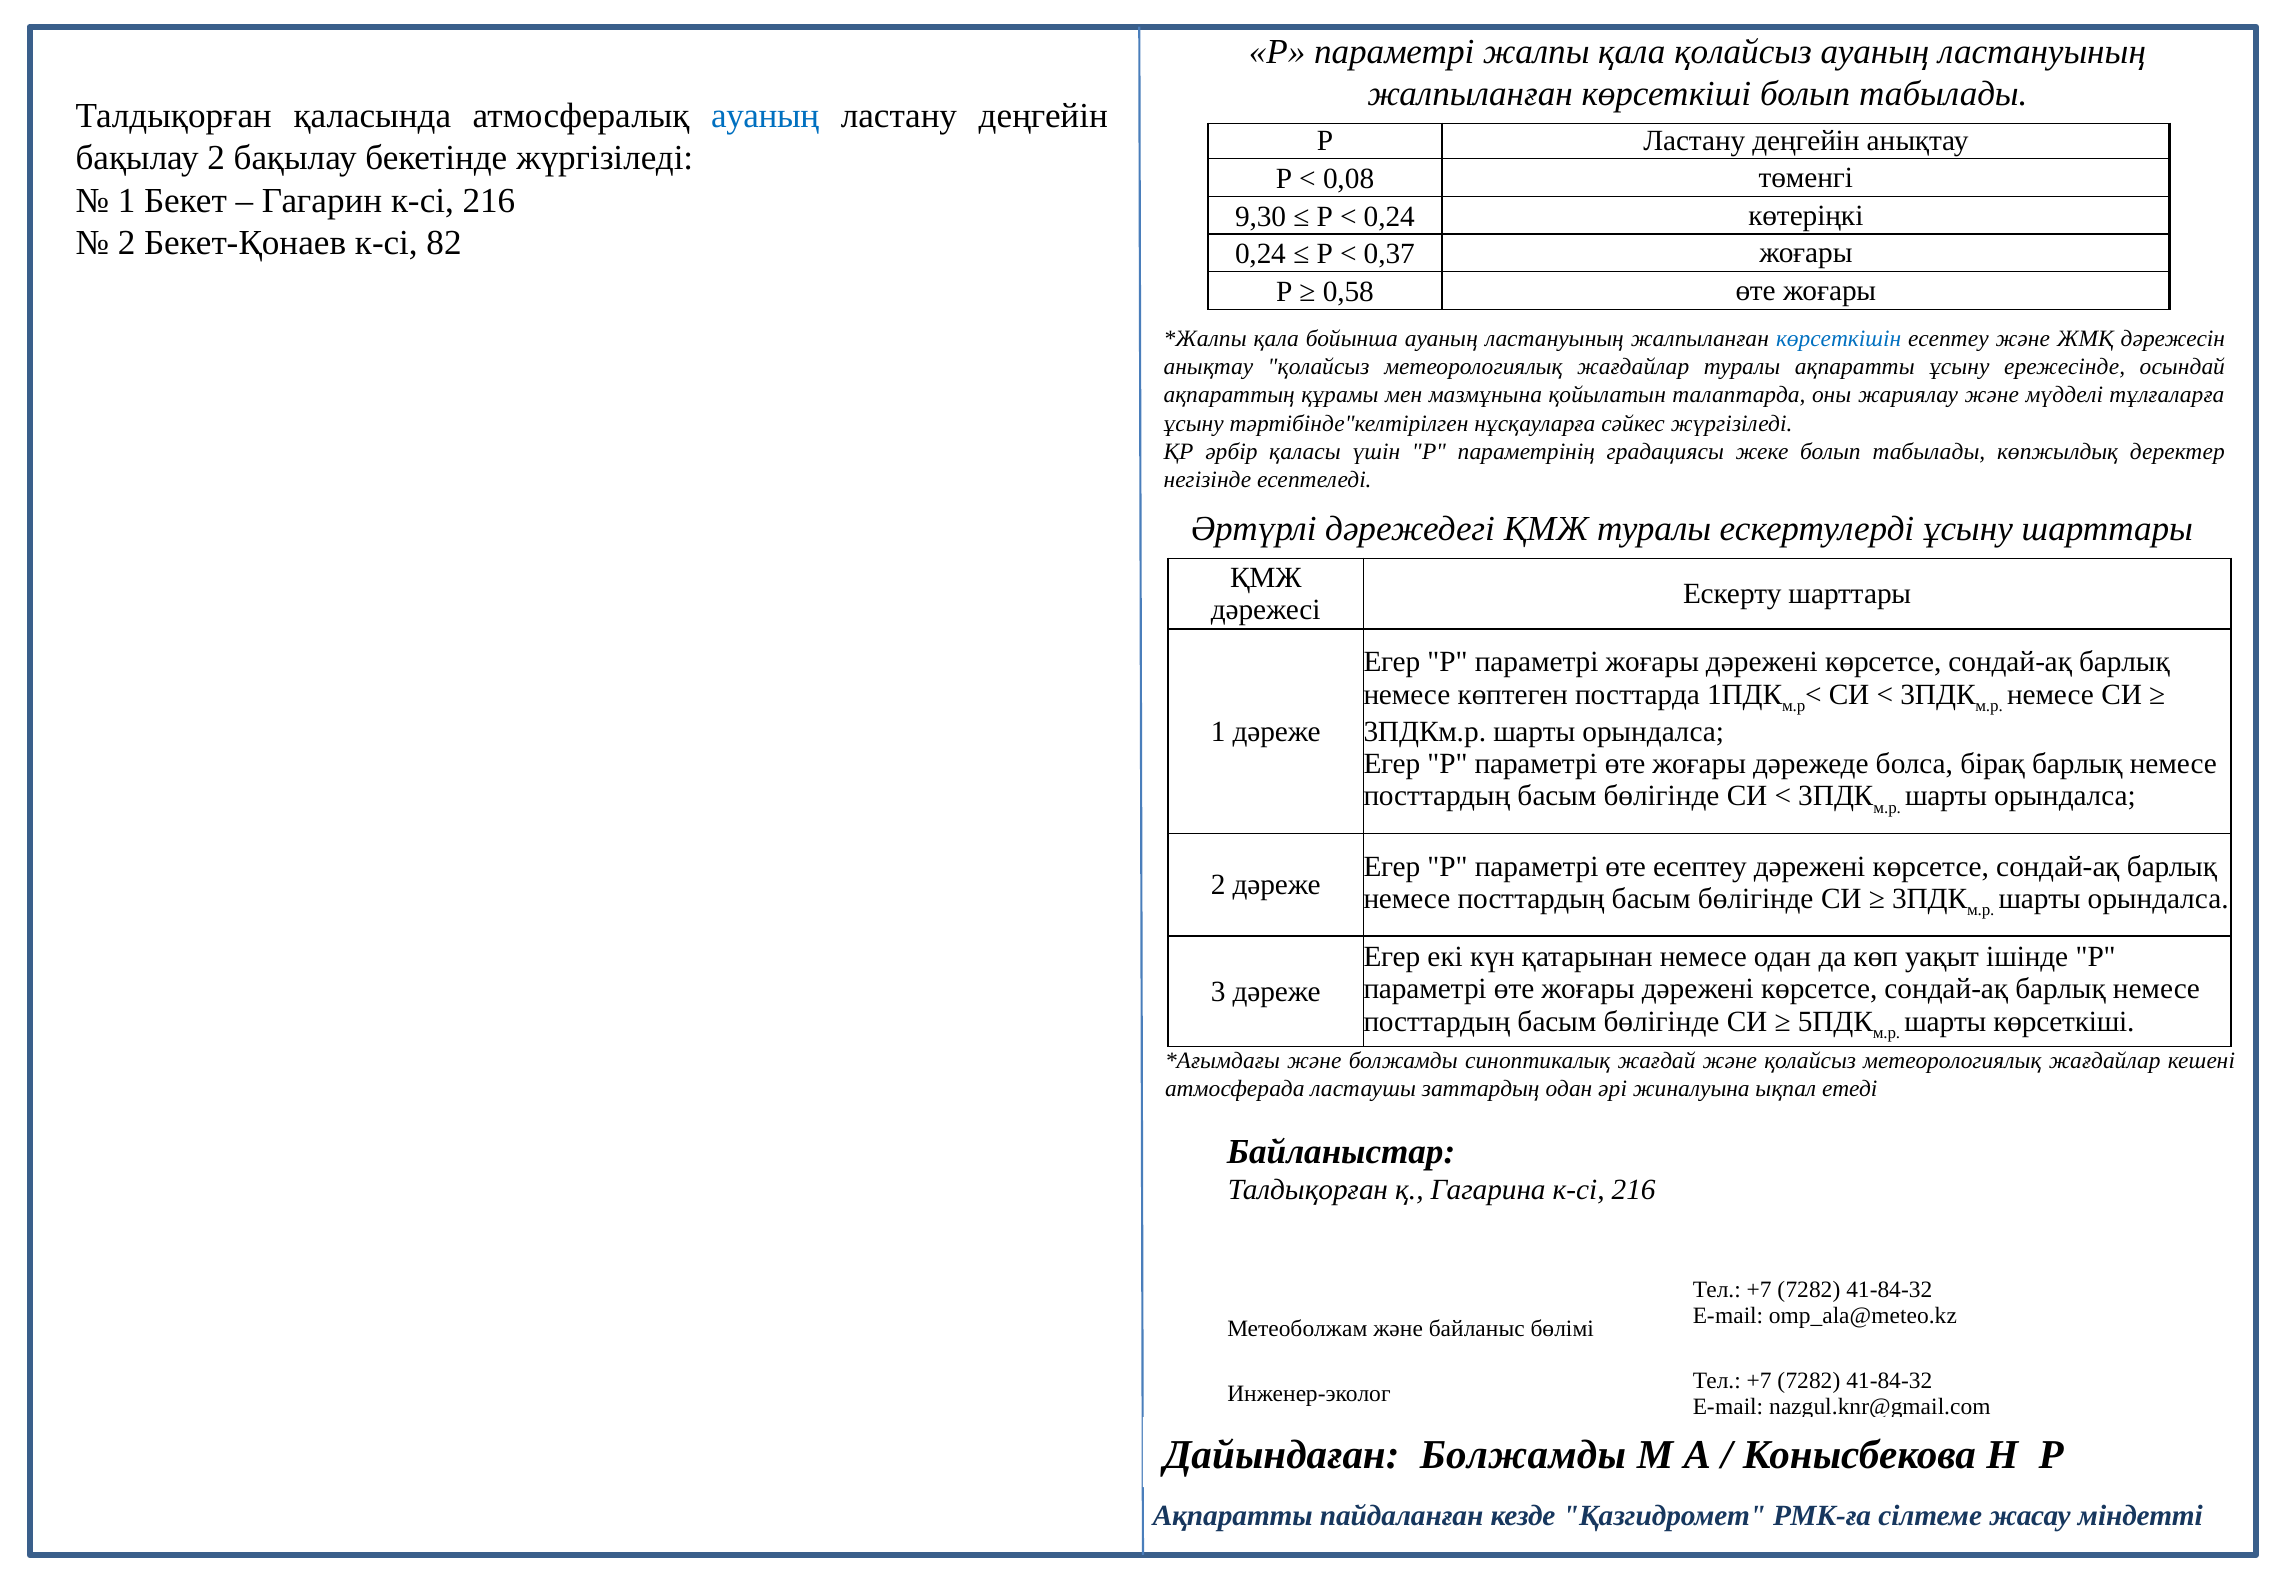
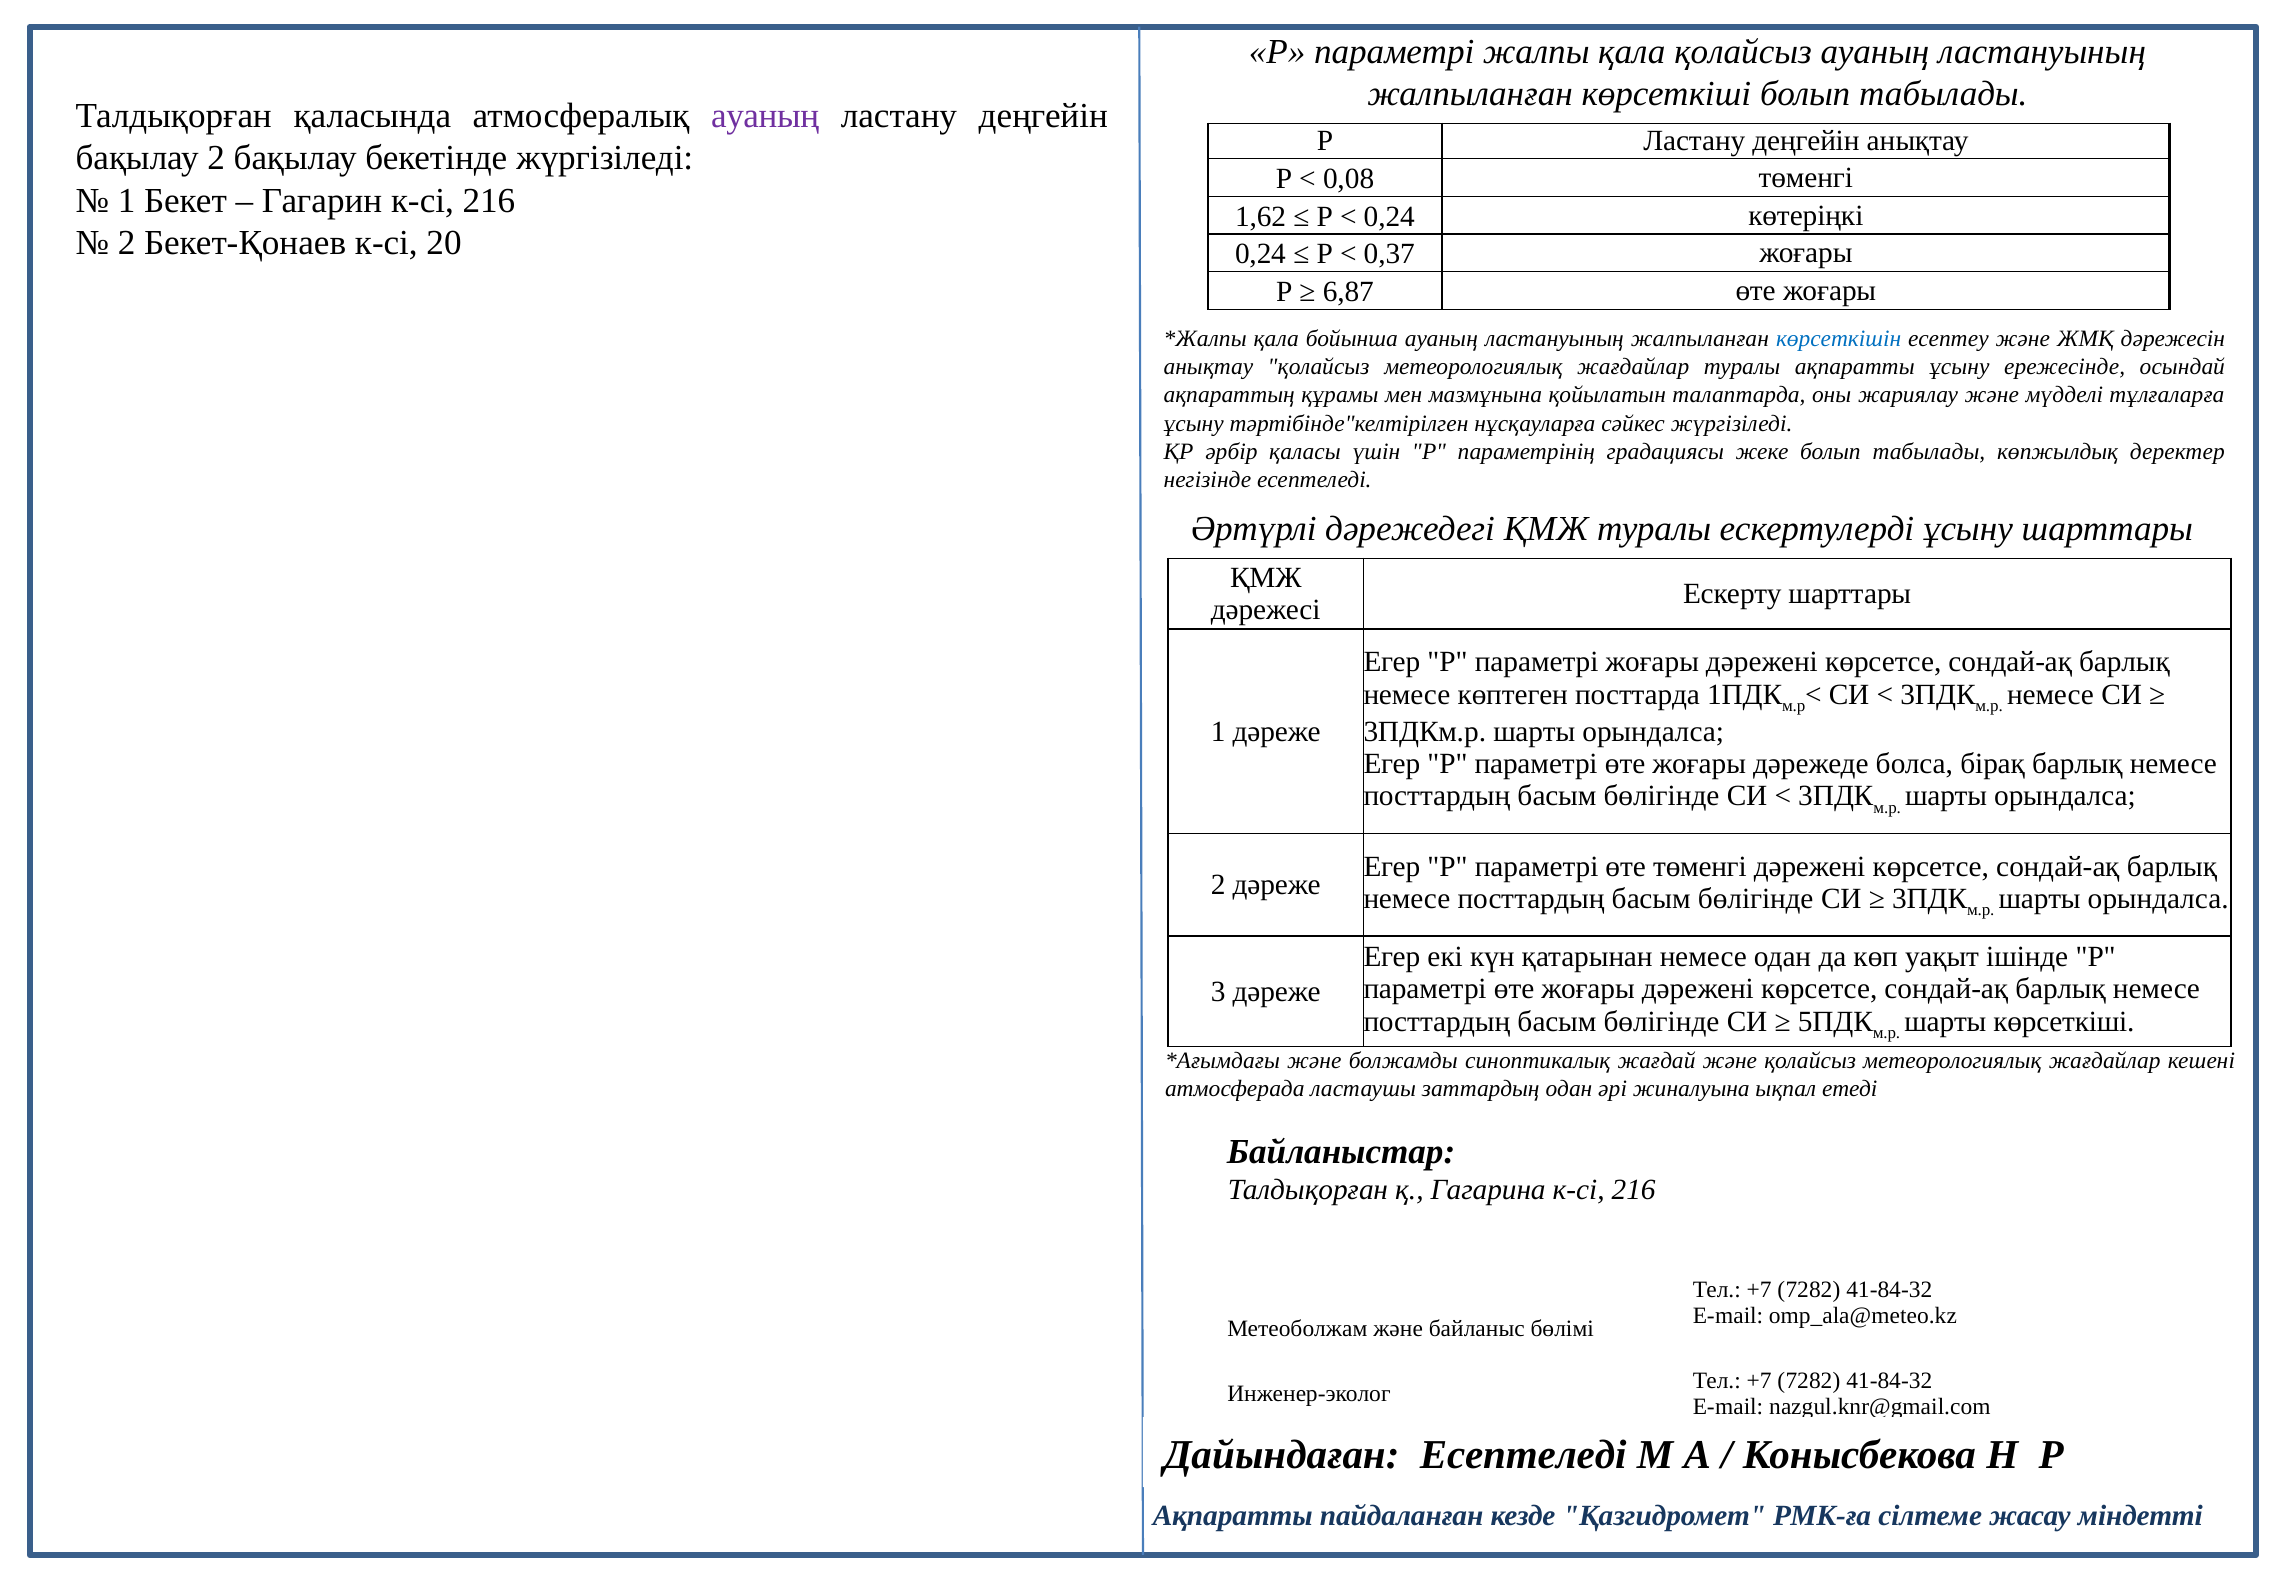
ауаның at (765, 116) colour: blue -> purple
9,30: 9,30 -> 1,62
82: 82 -> 20
0,58: 0,58 -> 6,87
өте есептеу: есептеу -> төменгі
Дайындаған Болжамды: Болжамды -> Есептеледі
